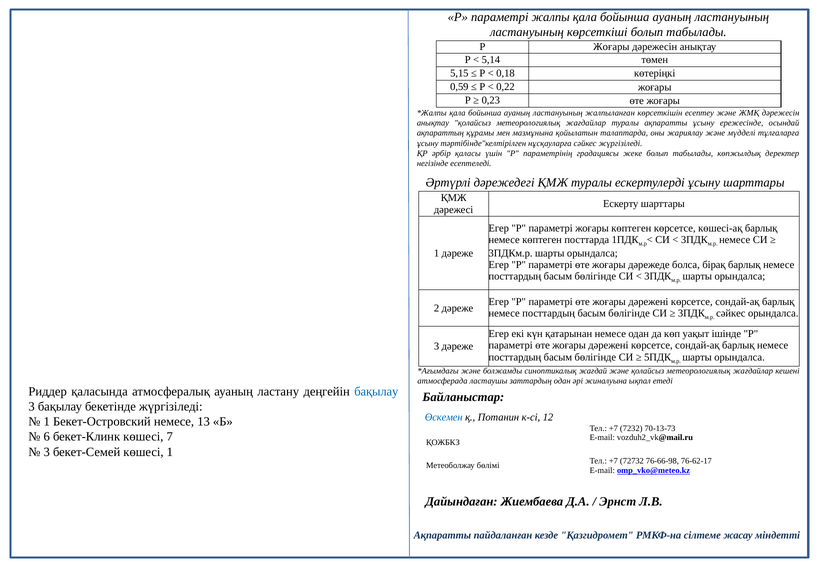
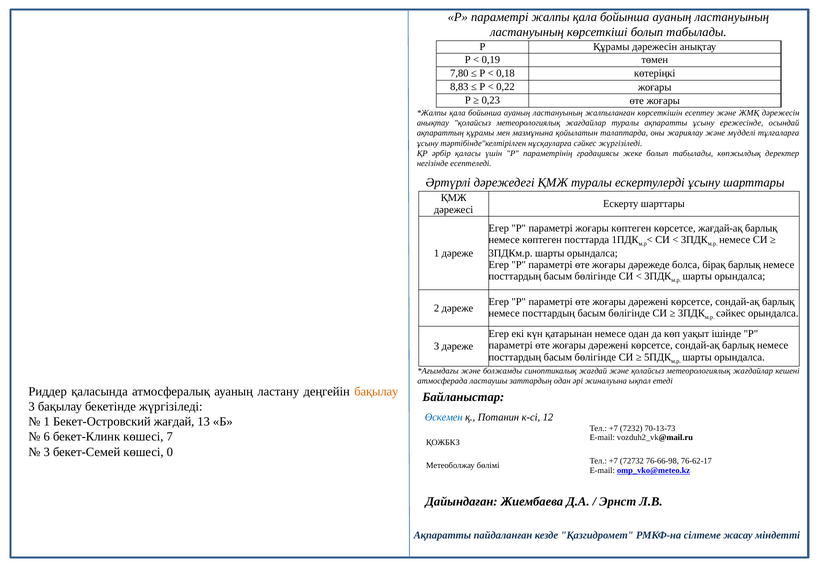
Р Жоғары: Жоғары -> Құрамы
5,14: 5,14 -> 0,19
5,15: 5,15 -> 7,80
0,59: 0,59 -> 8,83
көшесі-ақ: көшесі-ақ -> жағдай-ақ
бақылау at (376, 391) colour: blue -> orange
Бекет-Островский немесе: немесе -> жағдай
көшесі 1: 1 -> 0
